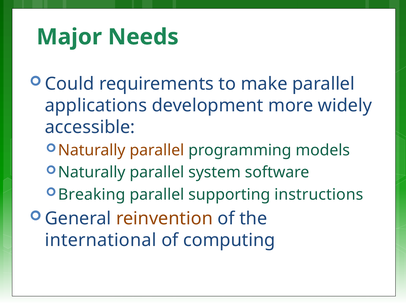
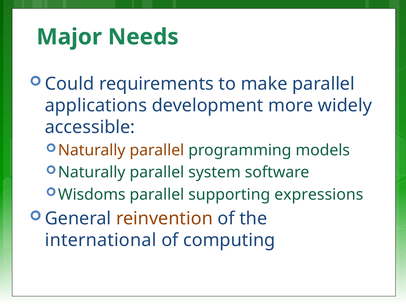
Breaking: Breaking -> Wisdoms
instructions: instructions -> expressions
